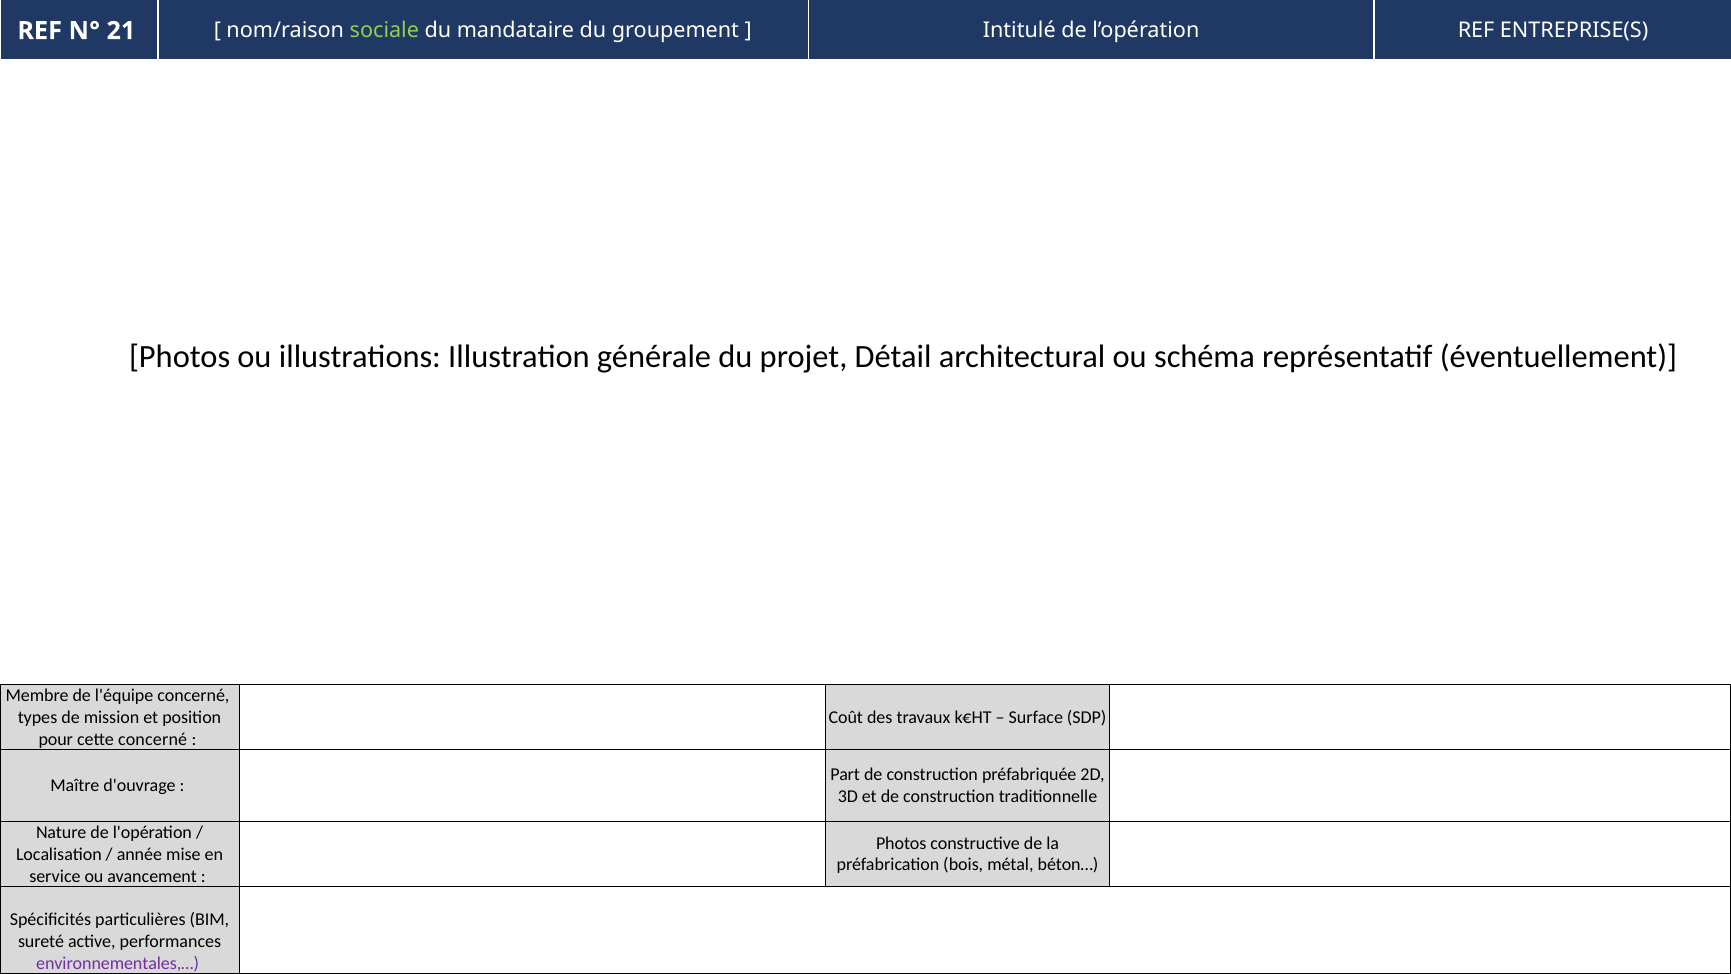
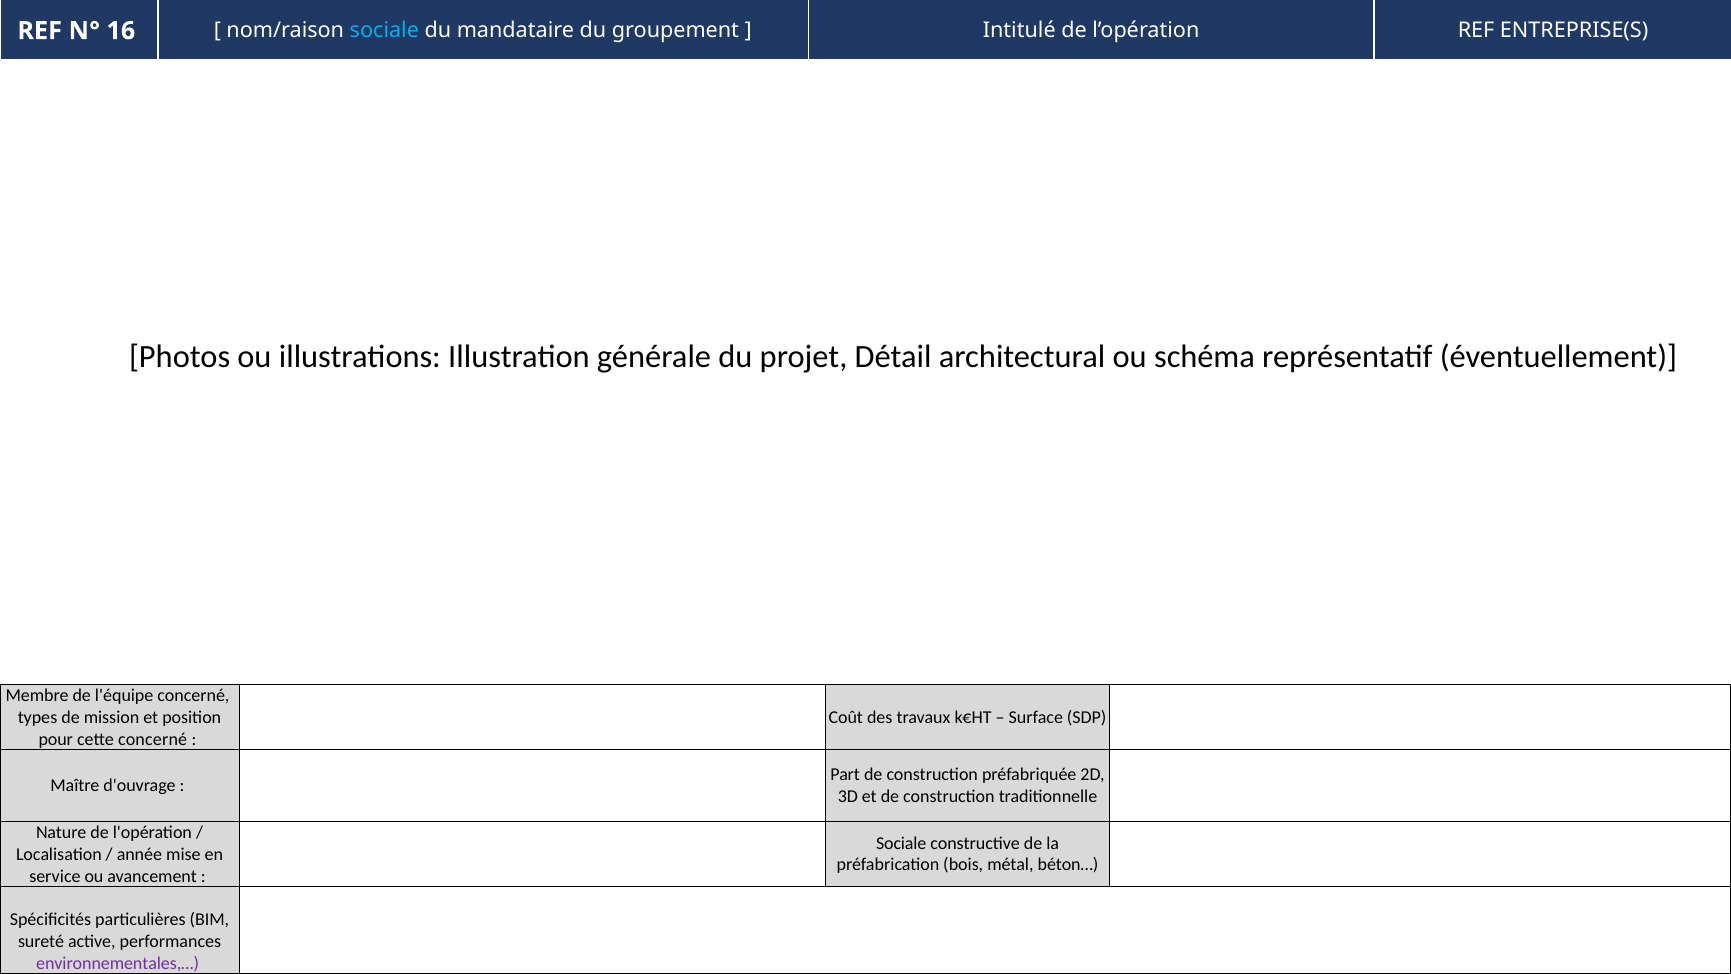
21: 21 -> 16
sociale at (384, 31) colour: light green -> light blue
Photos at (901, 843): Photos -> Sociale
